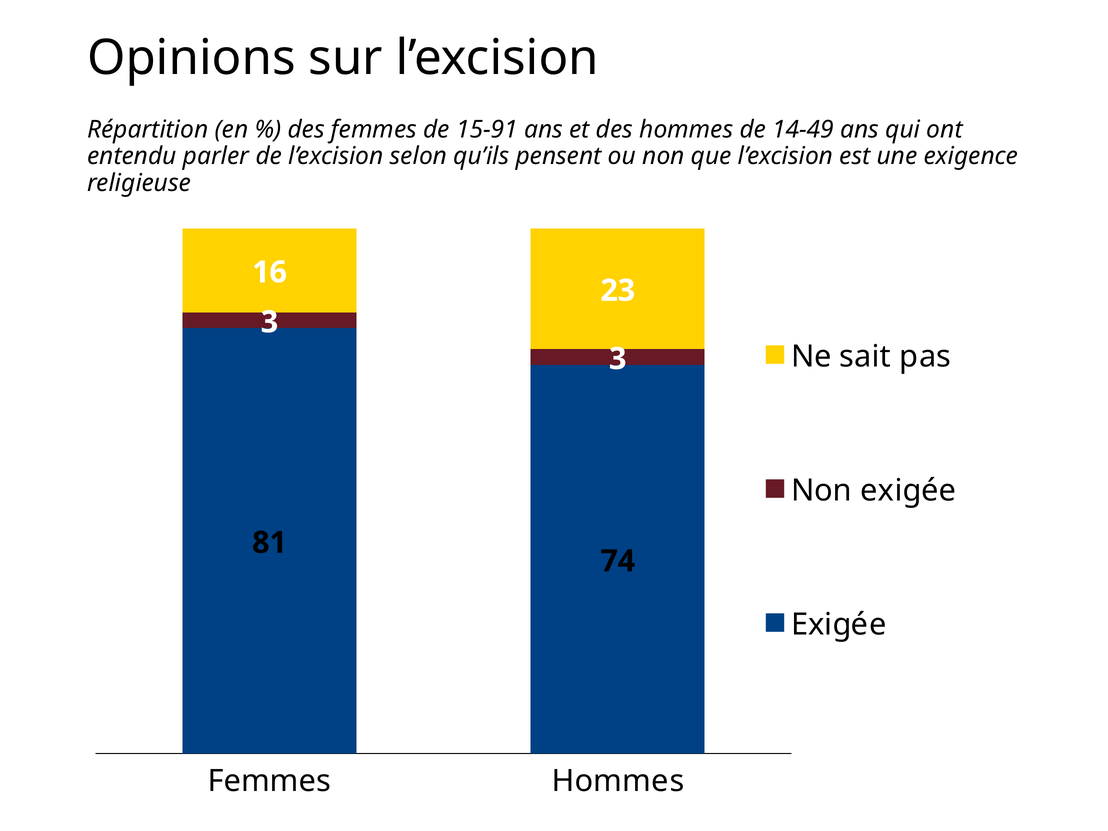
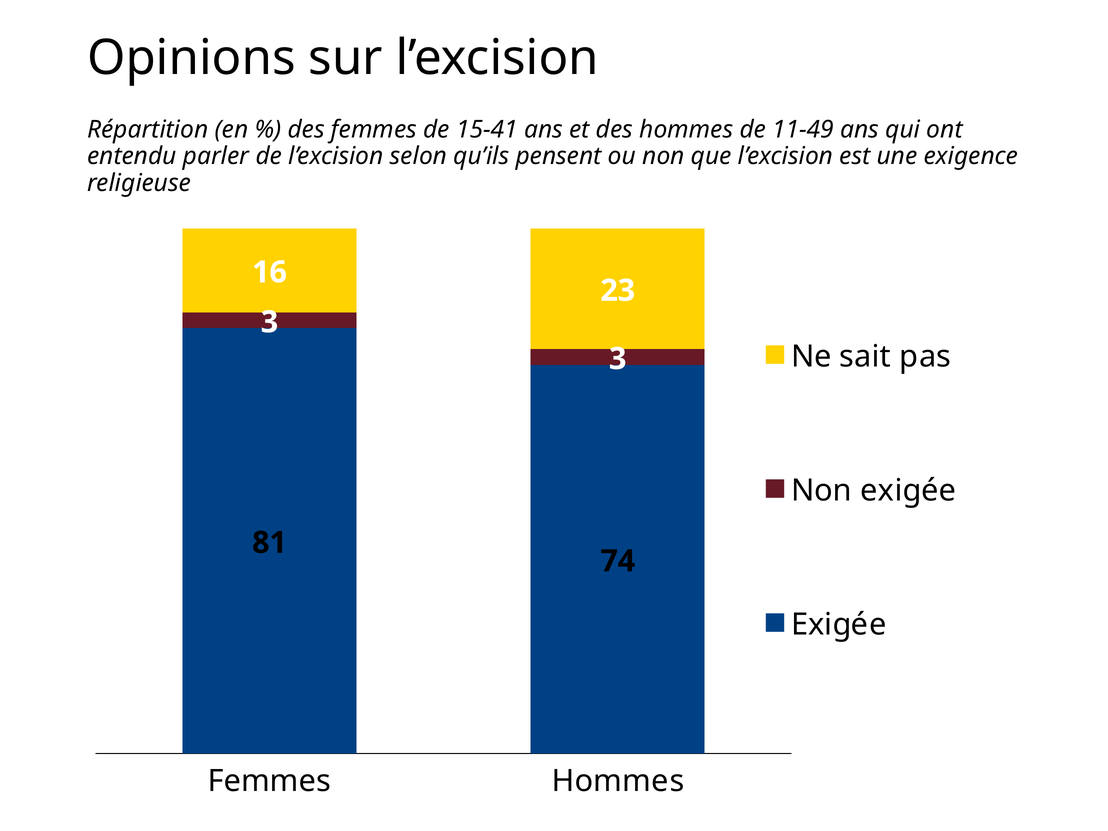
15-91: 15-91 -> 15-41
14-49: 14-49 -> 11-49
